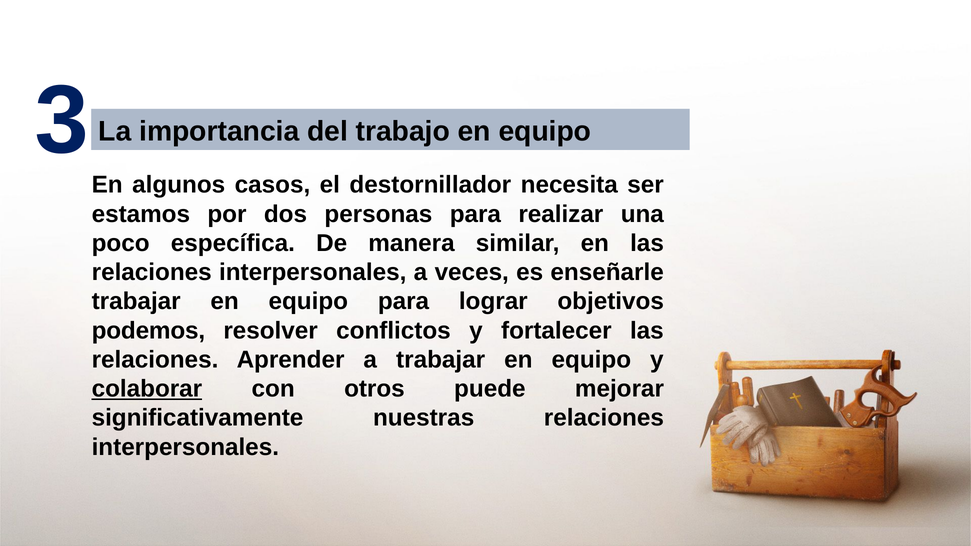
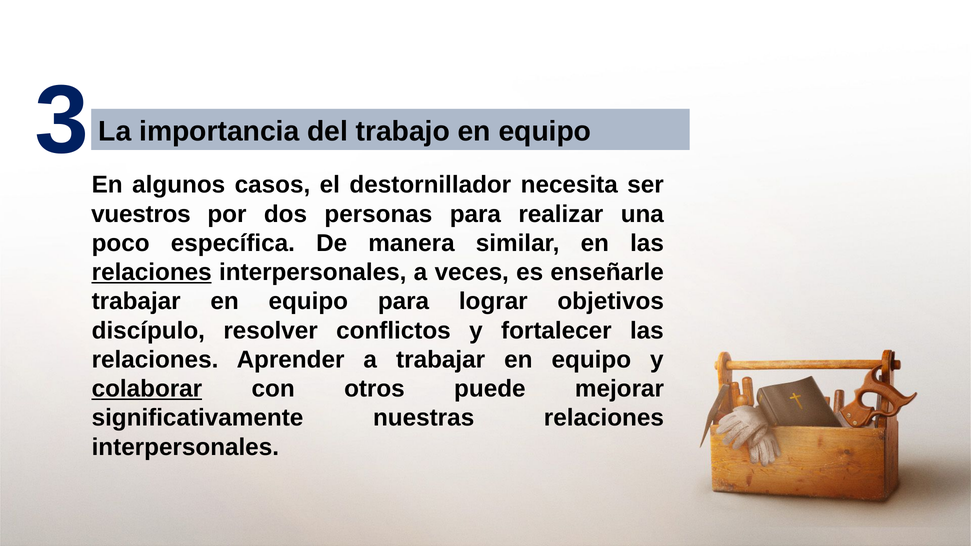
estamos: estamos -> vuestros
relaciones at (152, 272) underline: none -> present
podemos: podemos -> discípulo
